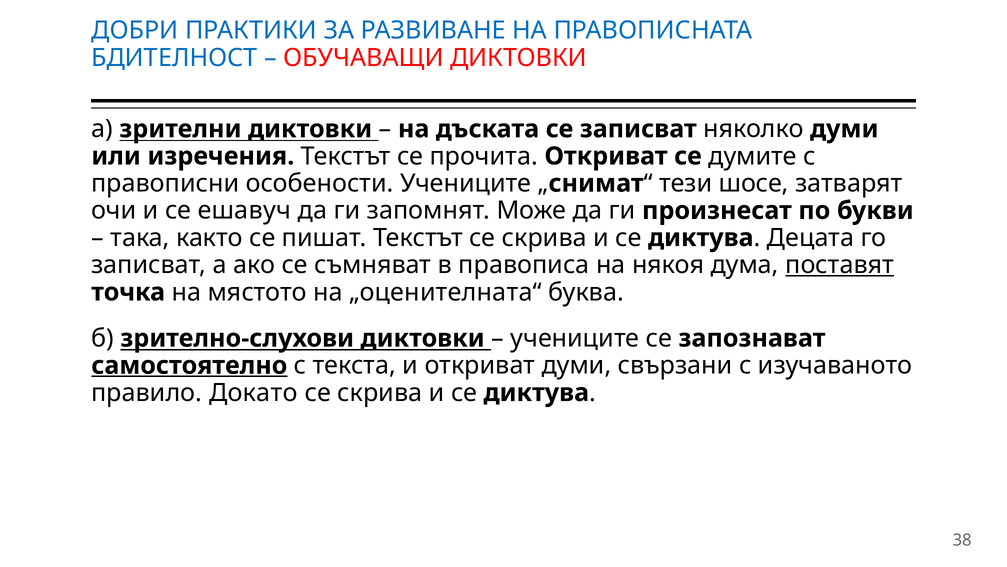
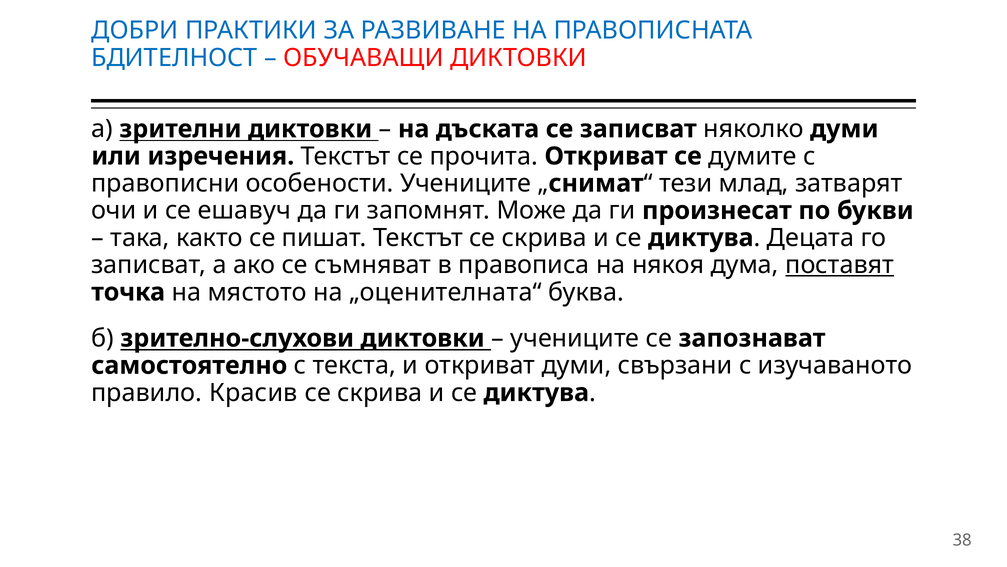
шосе: шосе -> млад
самостоятелно underline: present -> none
Докато: Докато -> Красив
